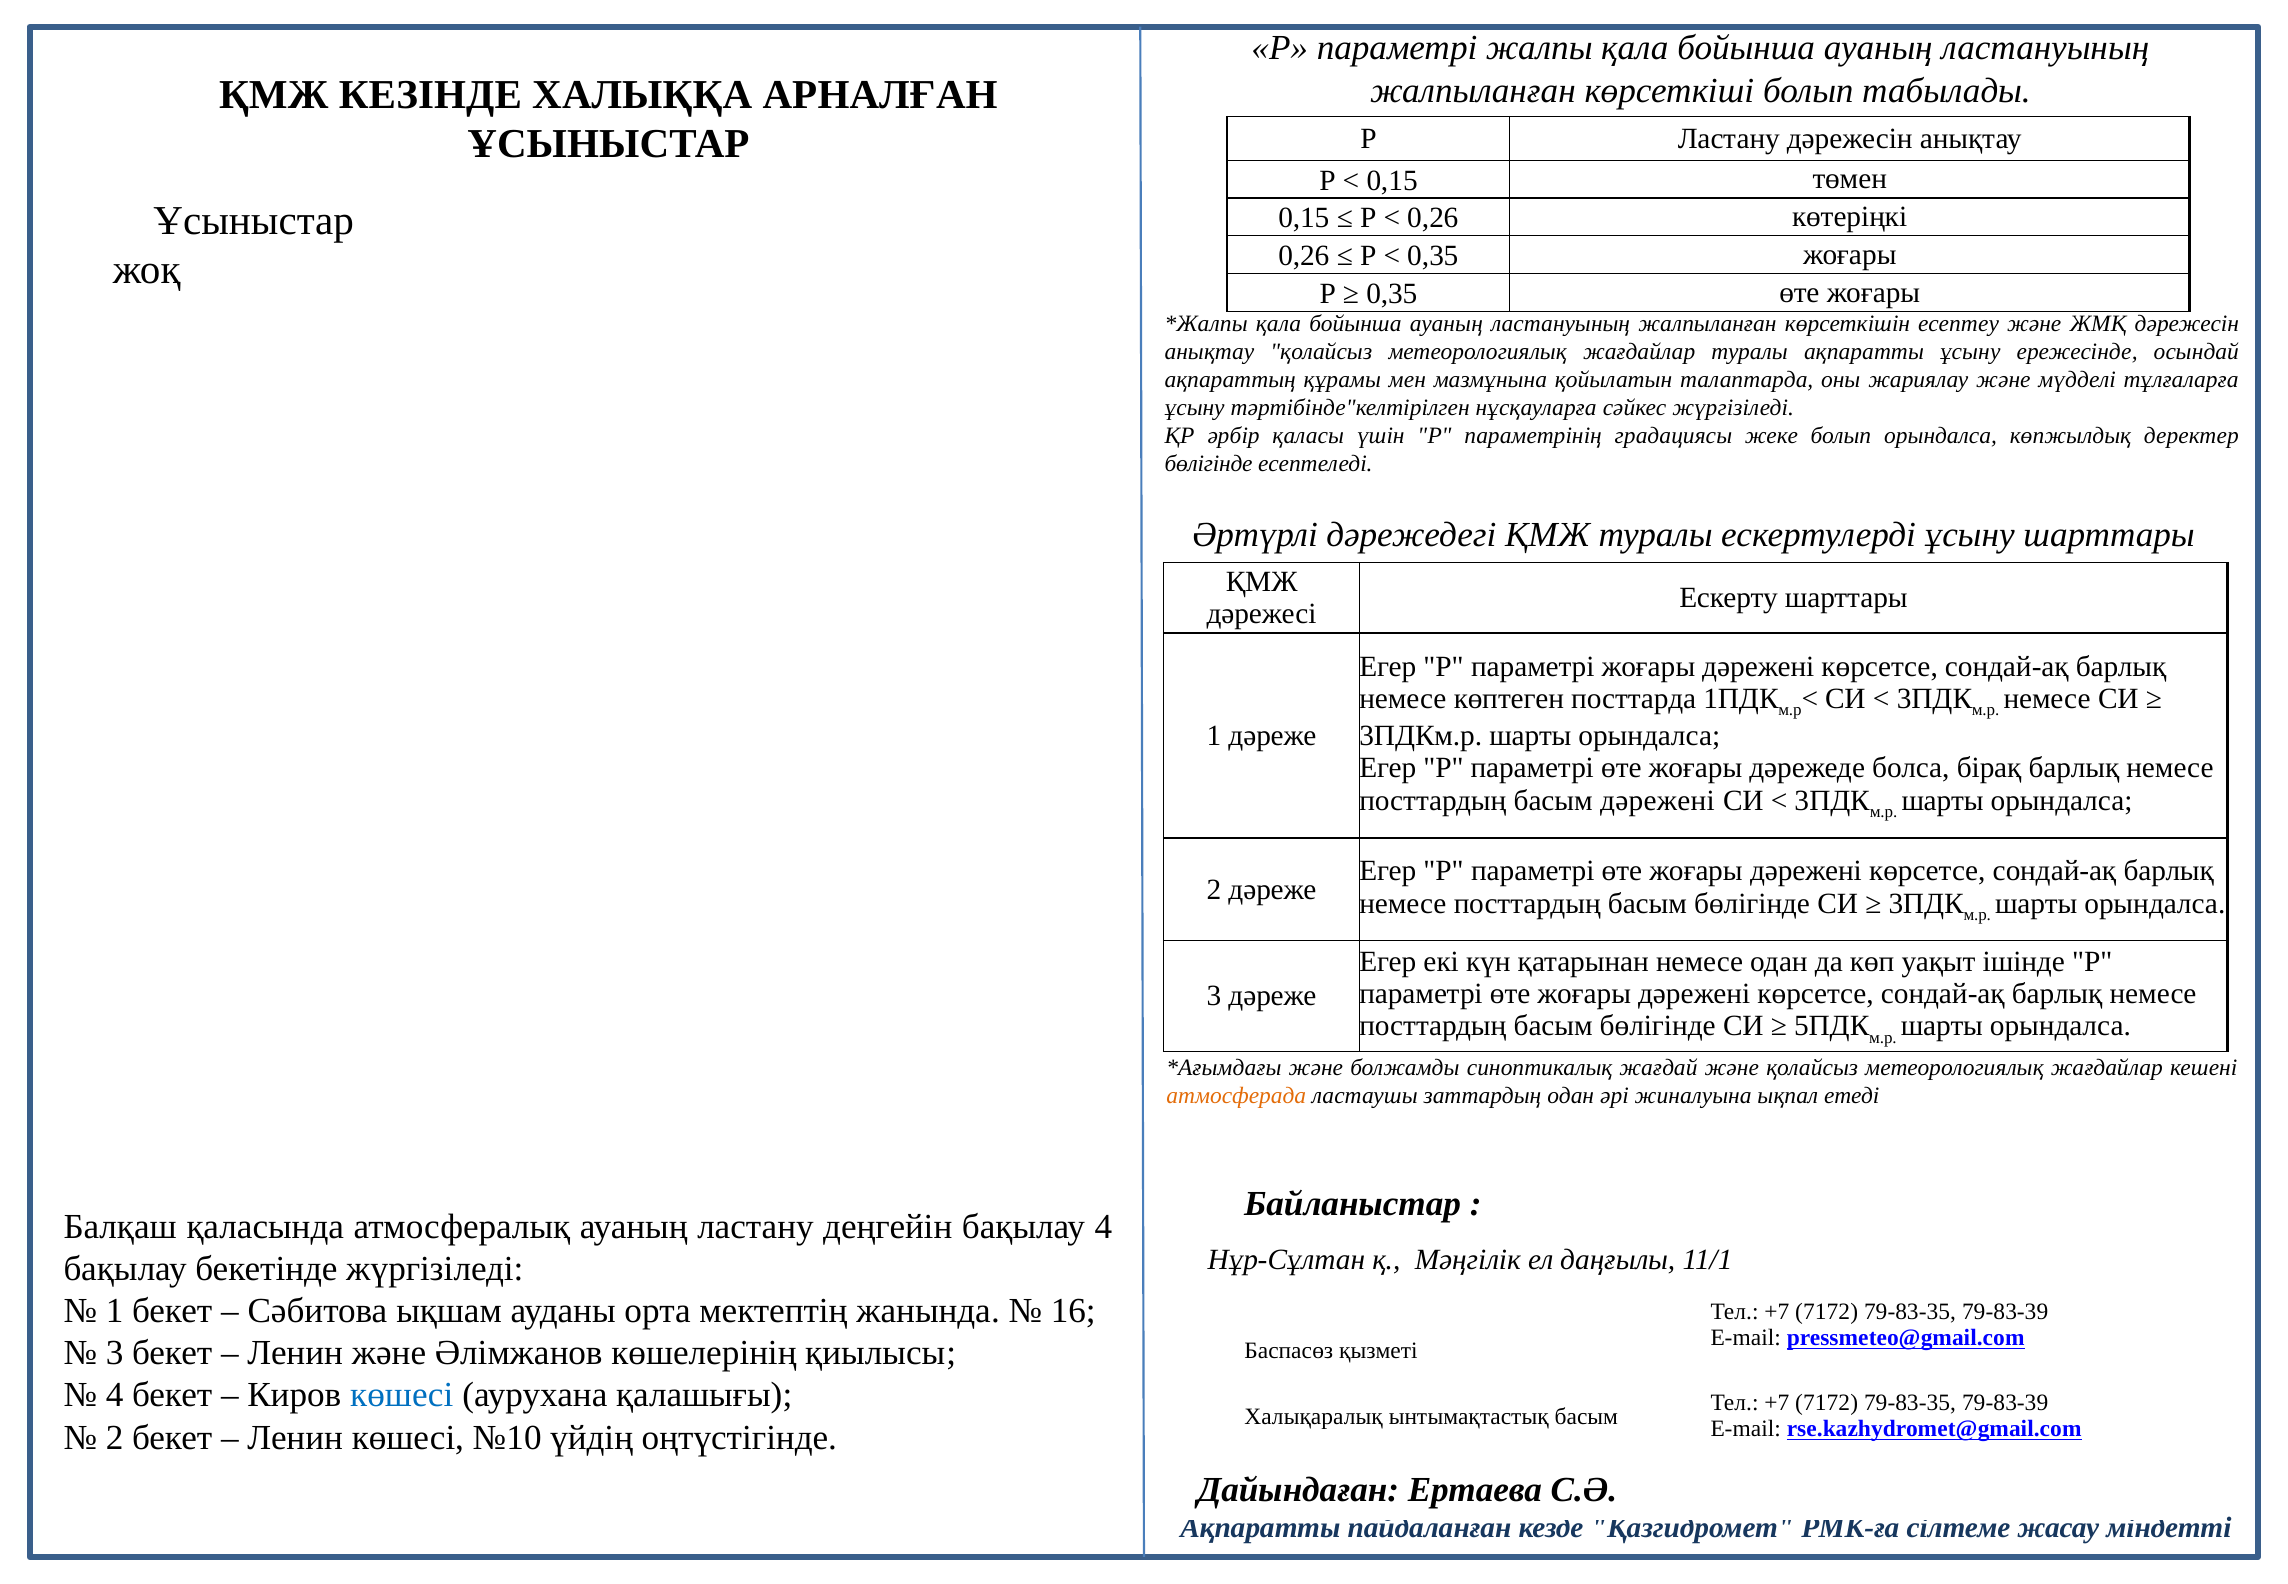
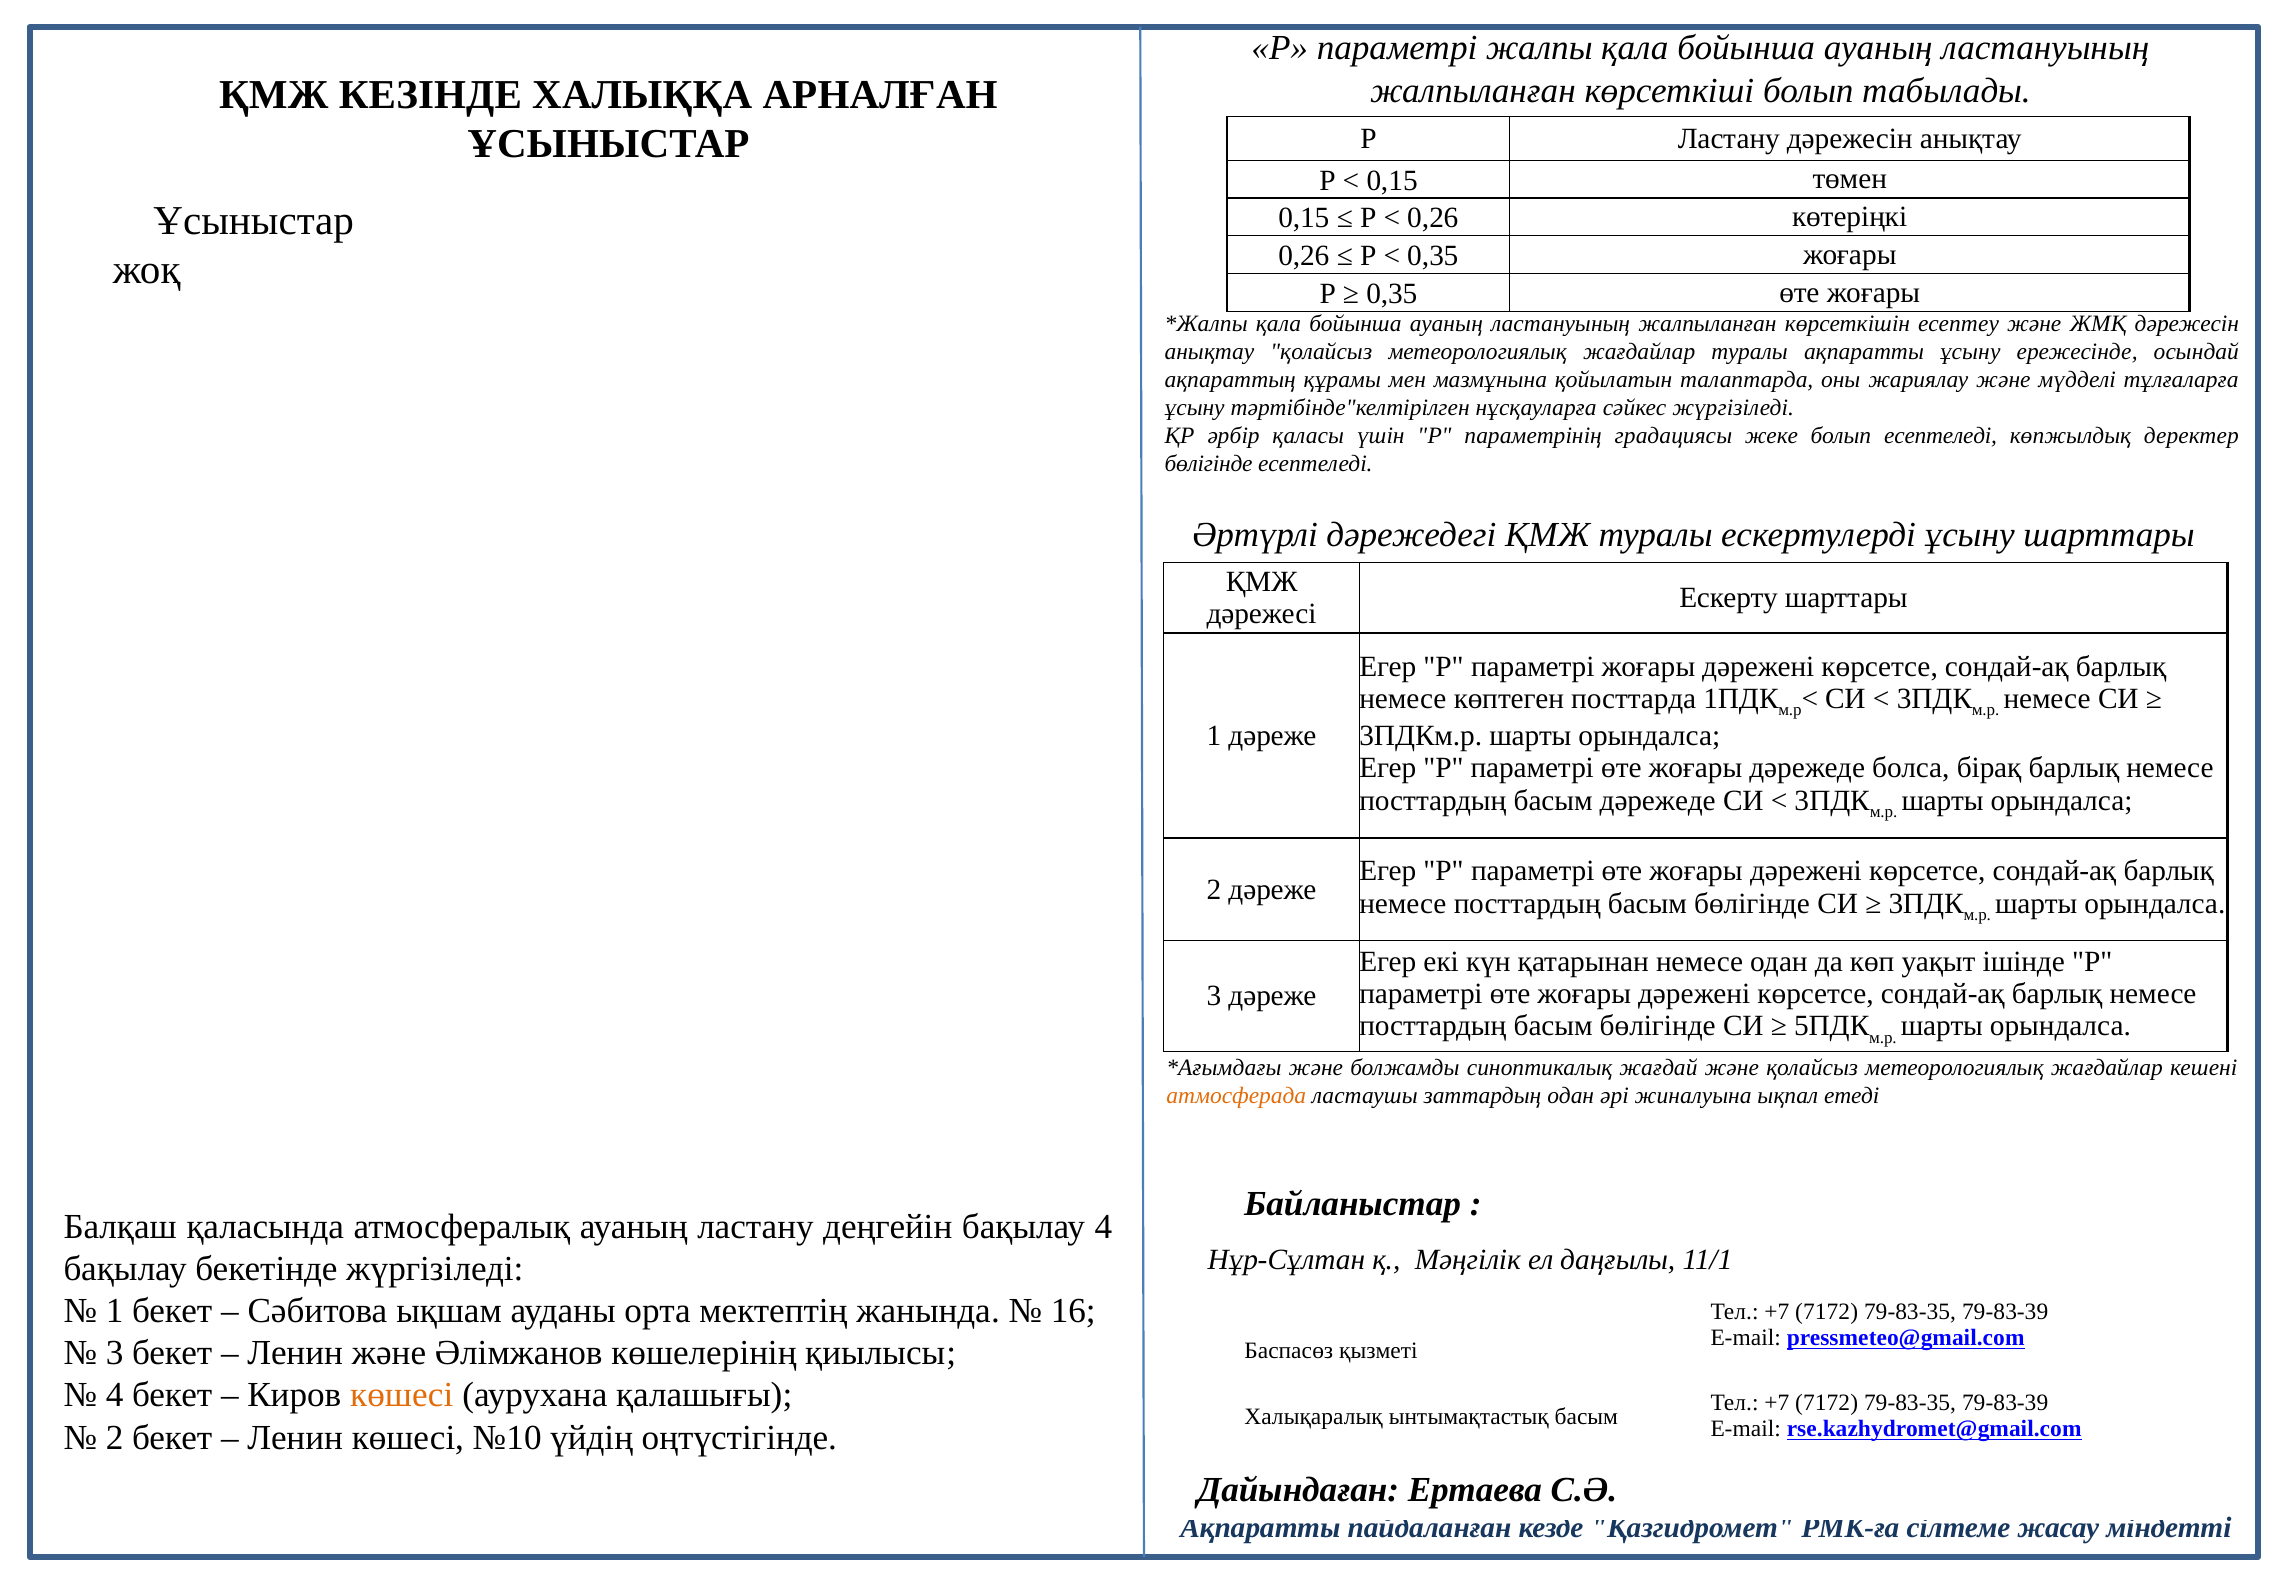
болып орындалса: орындалса -> есептеледі
басым дәрежені: дәрежені -> дәрежеде
көшесі at (402, 1395) colour: blue -> orange
